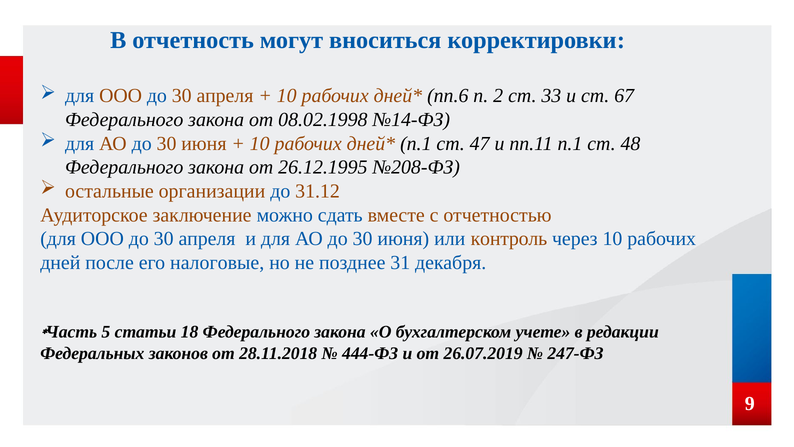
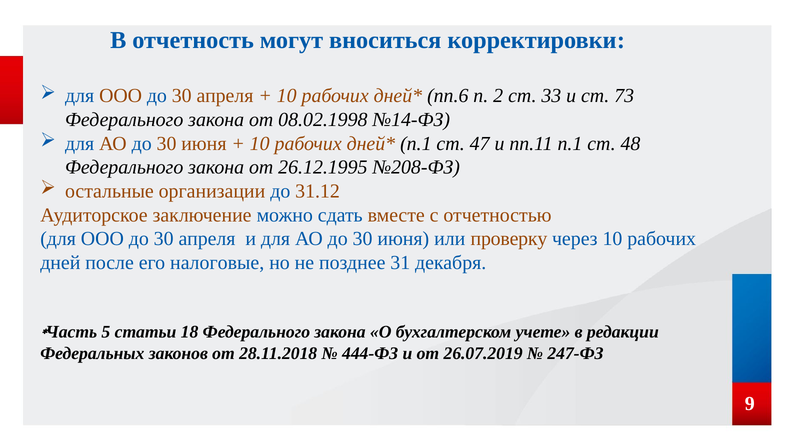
67: 67 -> 73
контроль: контроль -> проверку
